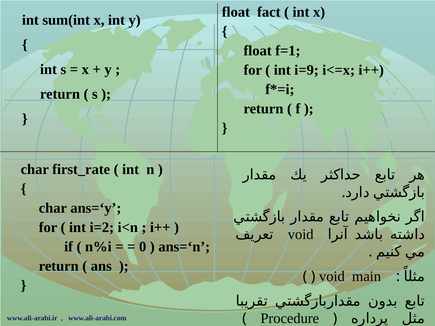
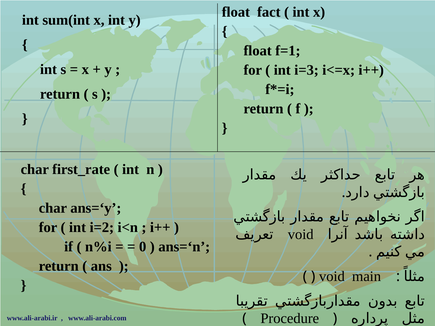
i=9: i=9 -> i=3
